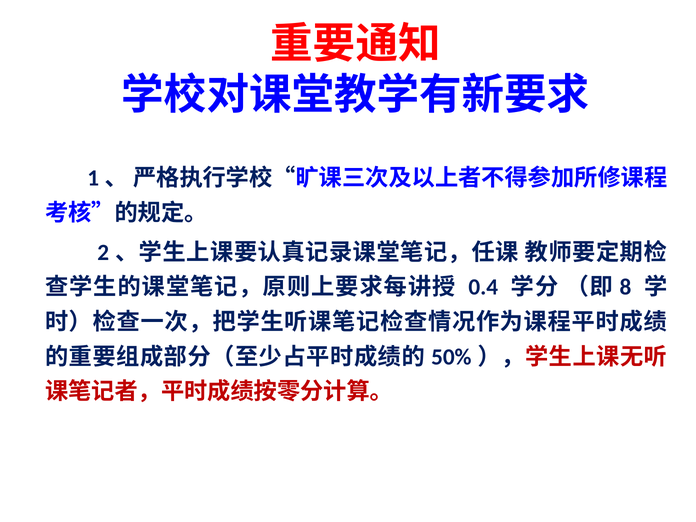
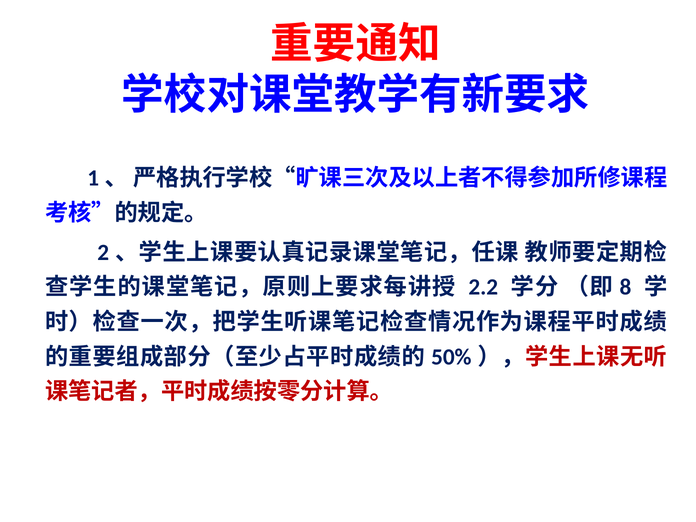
0.4: 0.4 -> 2.2
